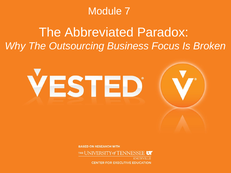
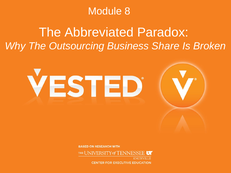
7: 7 -> 8
Focus: Focus -> Share
